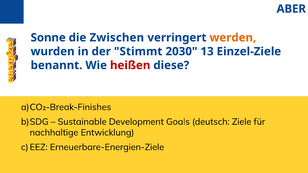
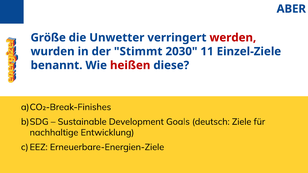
Sonne: Sonne -> Größe
Zwischen: Zwischen -> Unwetter
werden colour: orange -> red
13: 13 -> 11
